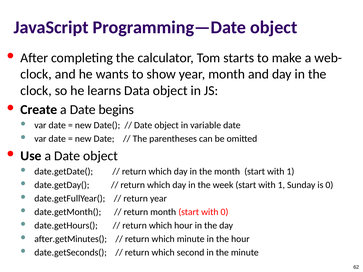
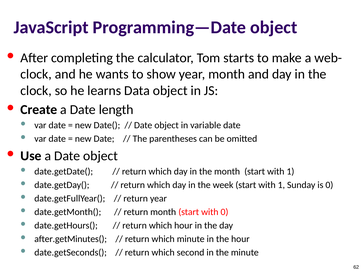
begins: begins -> length
